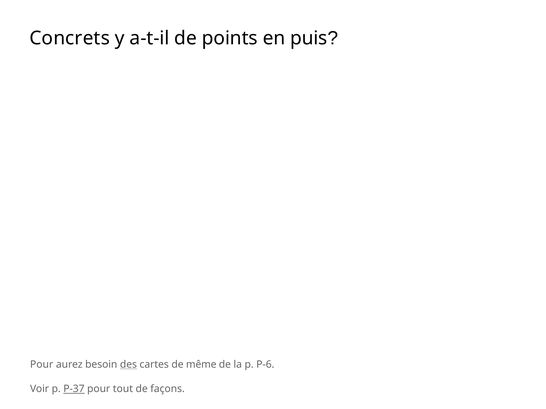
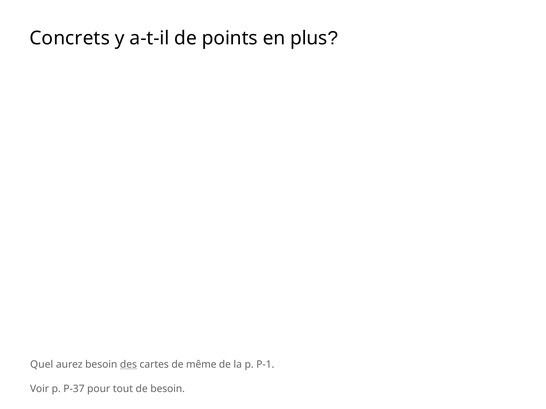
puis: puis -> plus
Pour at (42, 365): Pour -> Quel
P-6: P-6 -> P-1
P-37 underline: present -> none
de façons: façons -> besoin
